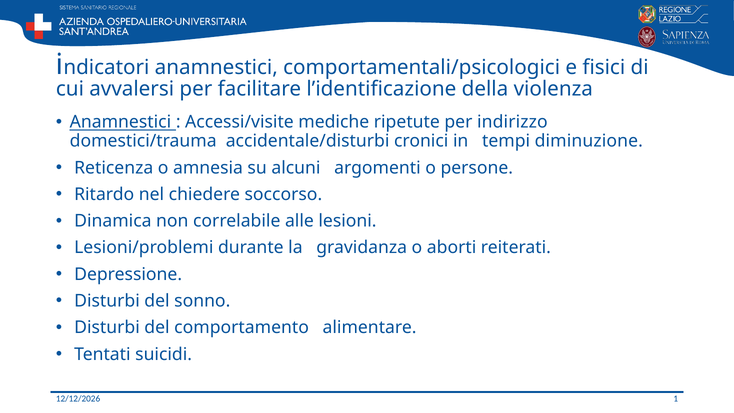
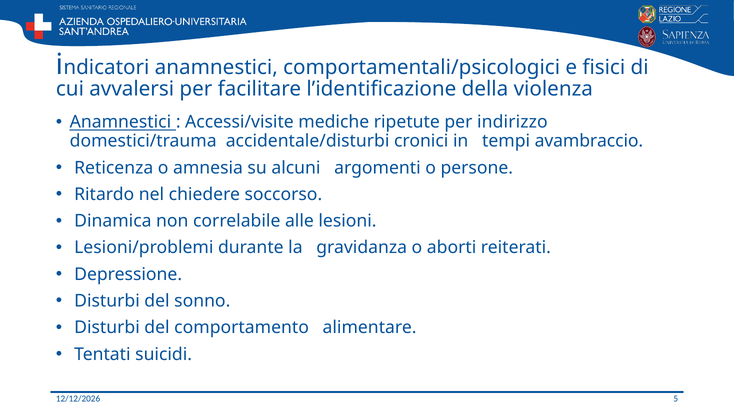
diminuzione: diminuzione -> avambraccio
1: 1 -> 5
